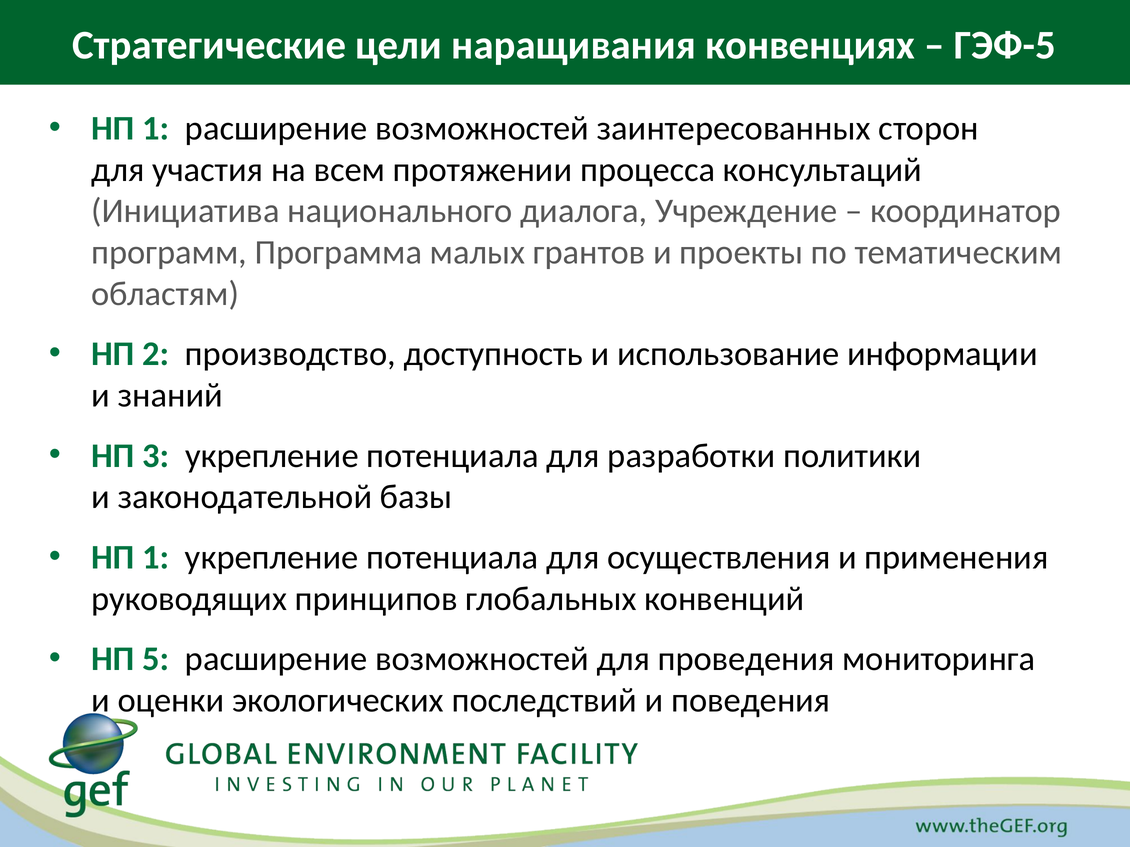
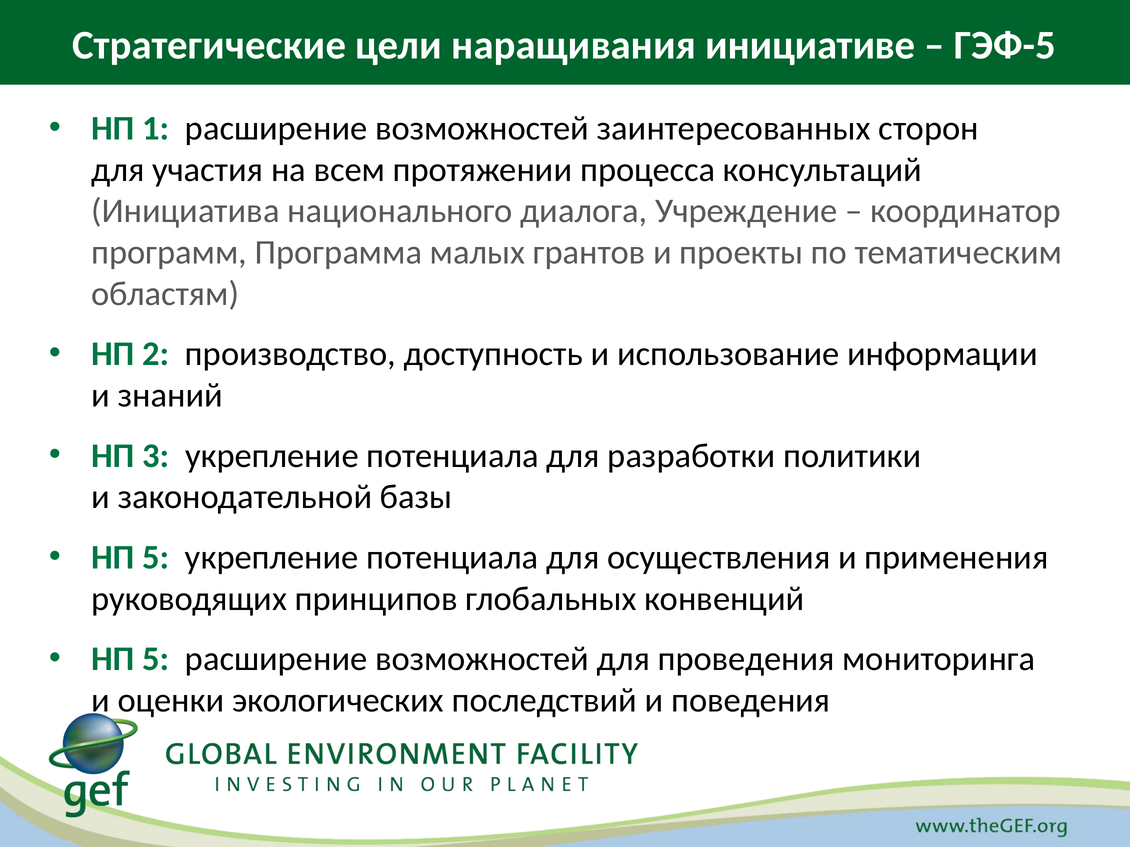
конвенциях: конвенциях -> инициативе
1 at (156, 558): 1 -> 5
